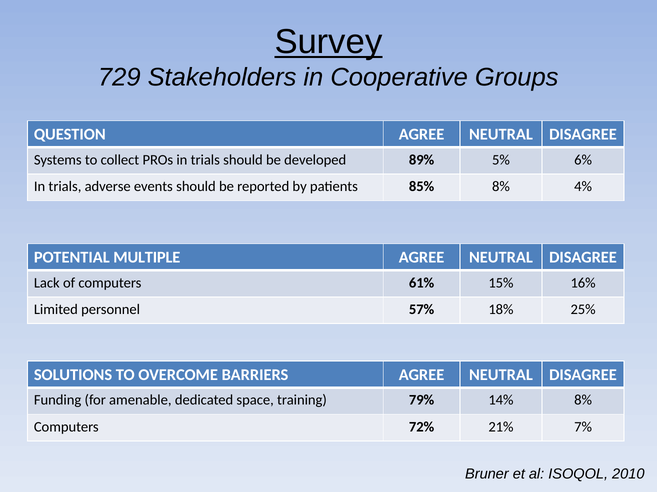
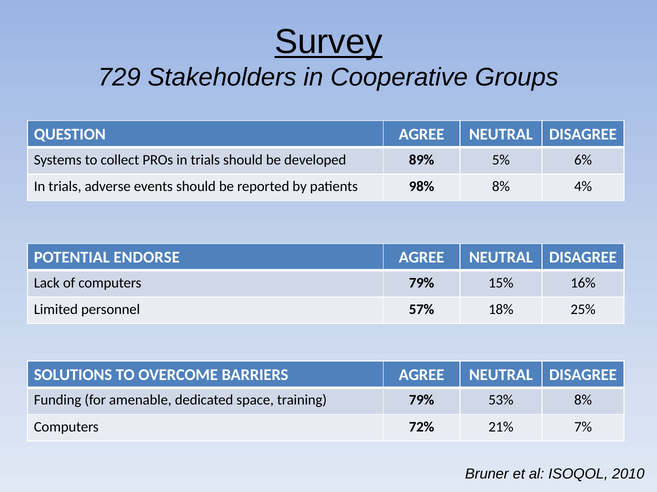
85%: 85% -> 98%
MULTIPLE: MULTIPLE -> ENDORSE
computers 61%: 61% -> 79%
14%: 14% -> 53%
